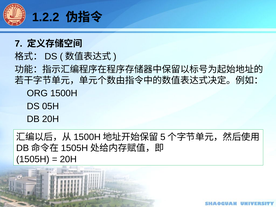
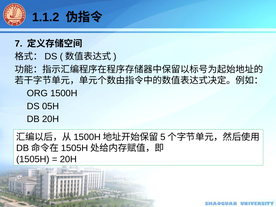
1.2.2: 1.2.2 -> 1.1.2
